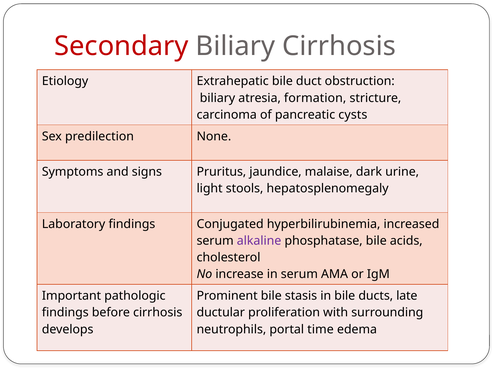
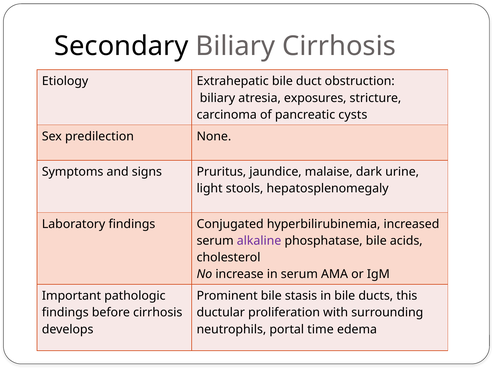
Secondary colour: red -> black
formation: formation -> exposures
late: late -> this
